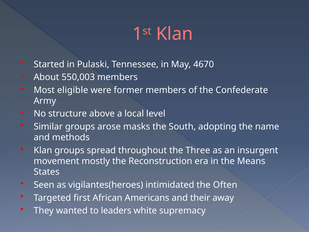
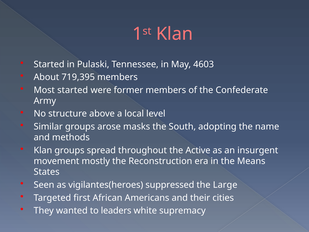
4670: 4670 -> 4603
550,003: 550,003 -> 719,395
Most eligible: eligible -> started
Three: Three -> Active
intimidated: intimidated -> suppressed
Often: Often -> Large
away: away -> cities
